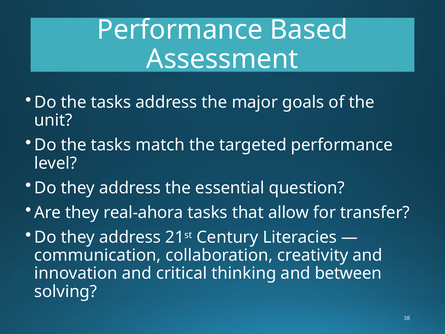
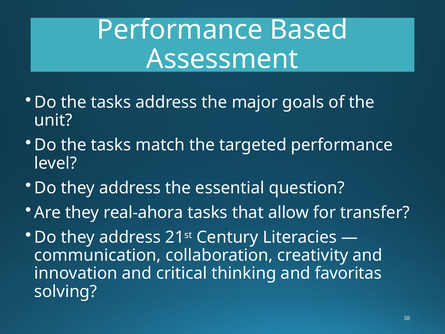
between: between -> favoritas
